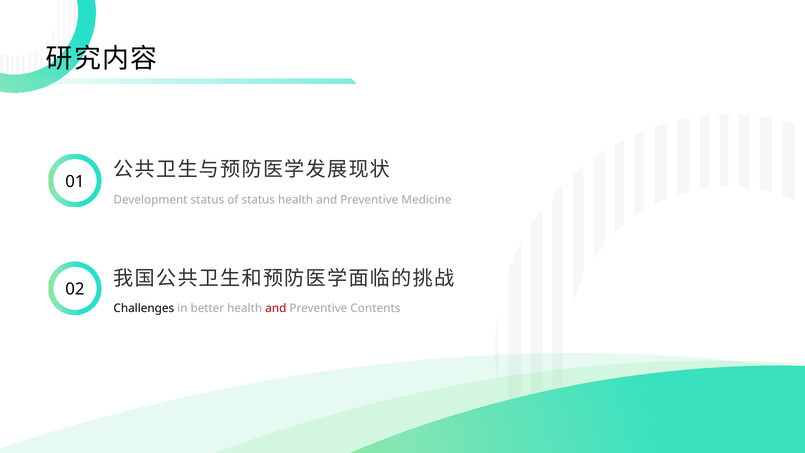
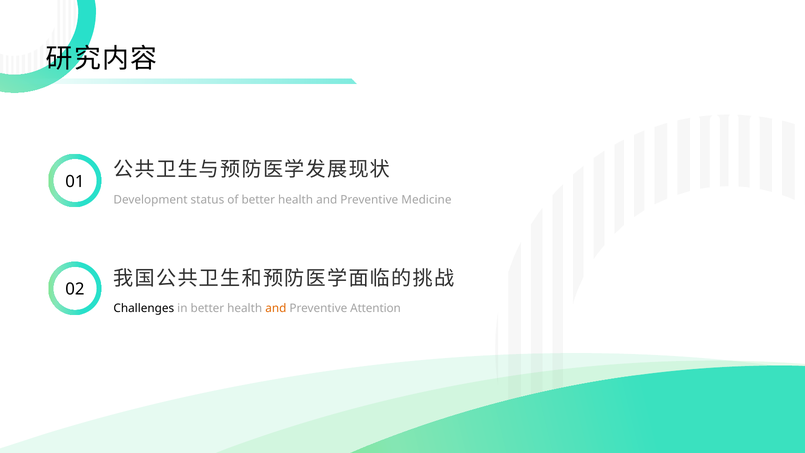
of status: status -> better
and at (276, 308) colour: red -> orange
Contents: Contents -> Attention
